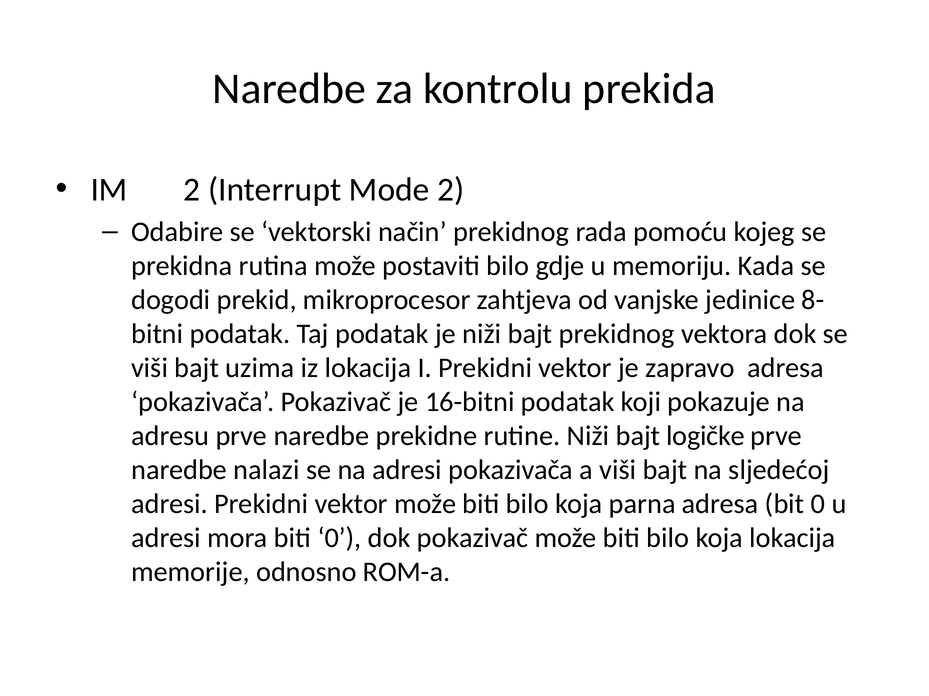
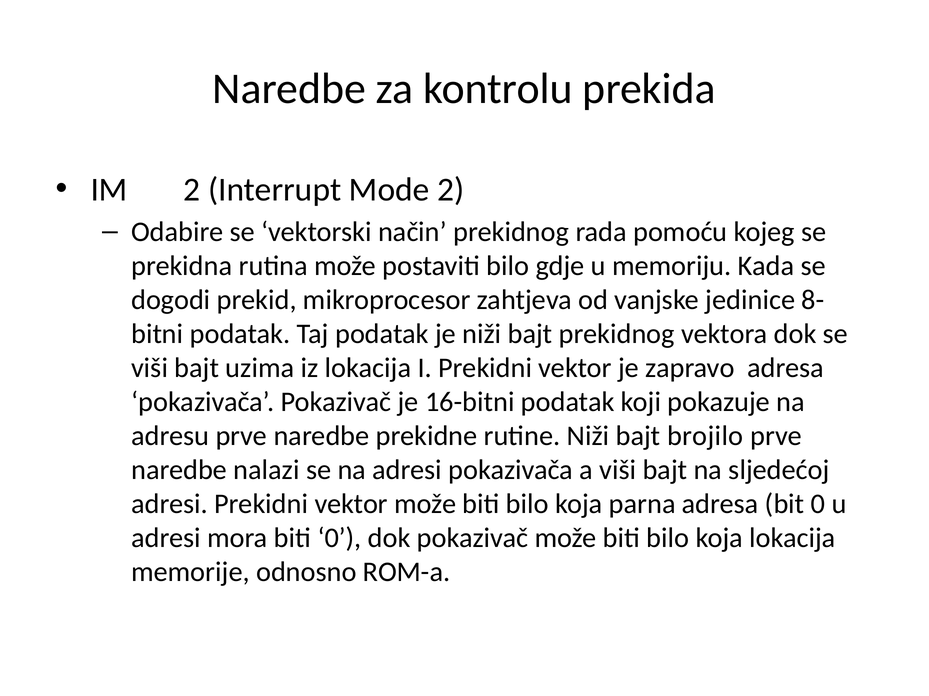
logičke: logičke -> brojilo
